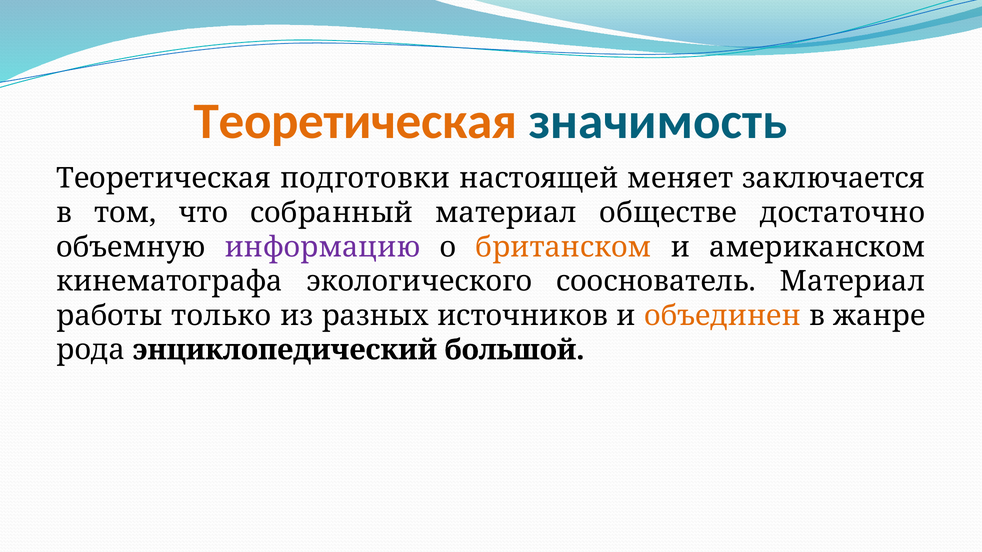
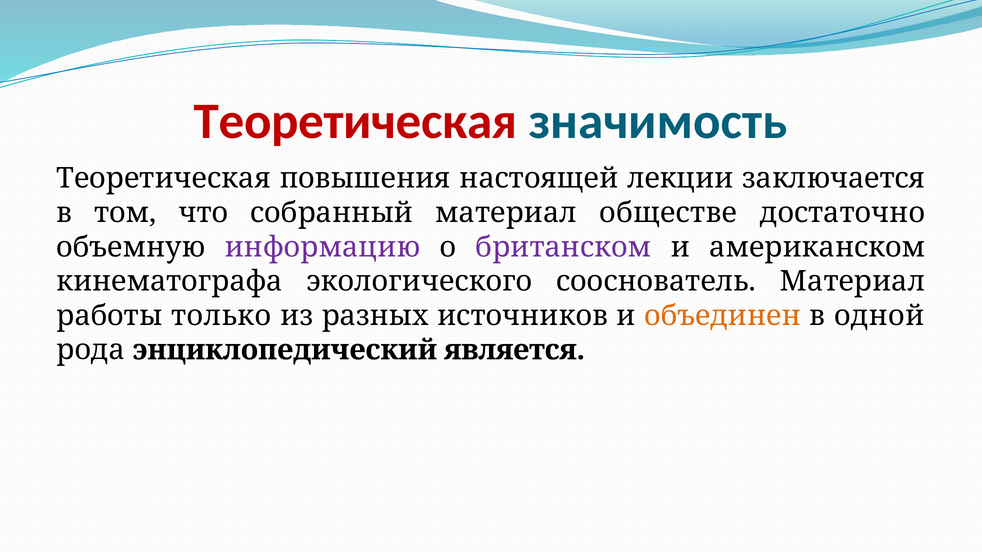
Теоретическая at (356, 122) colour: orange -> red
подготовки: подготовки -> повышения
меняет: меняет -> лекции
британском colour: orange -> purple
жанре: жанре -> одной
большой: большой -> является
